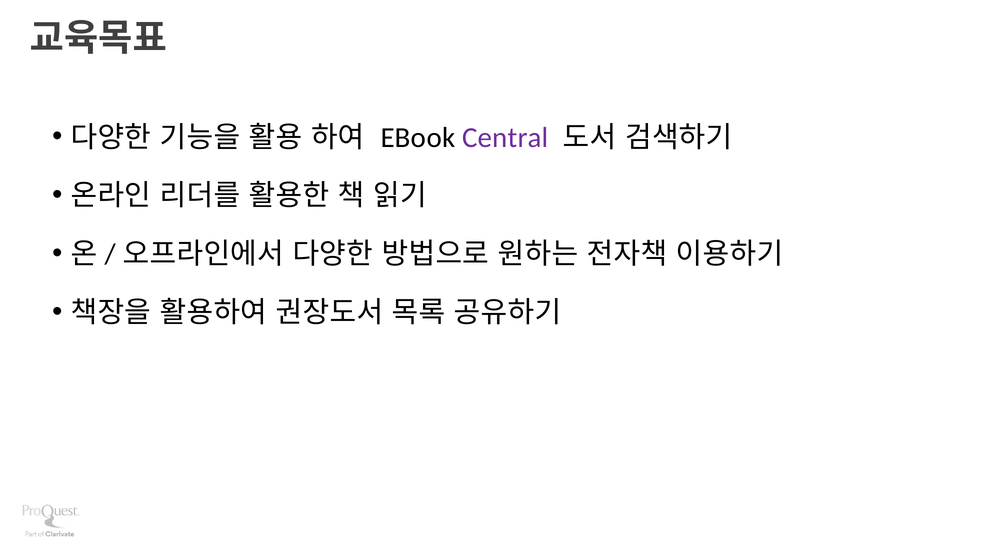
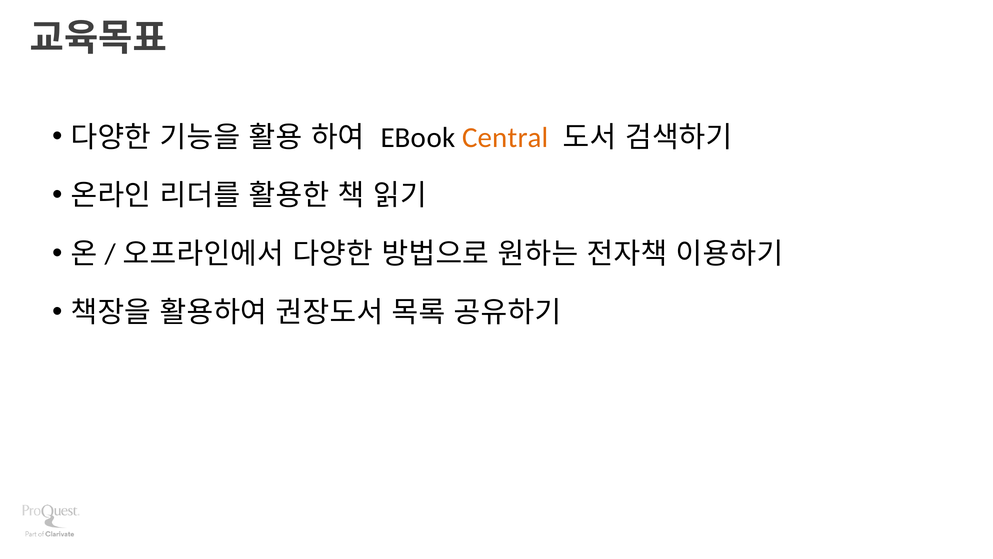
Central colour: purple -> orange
